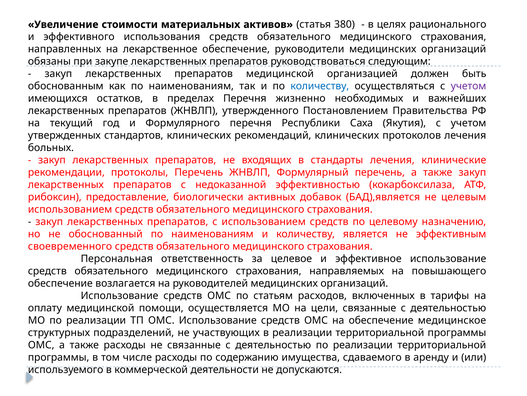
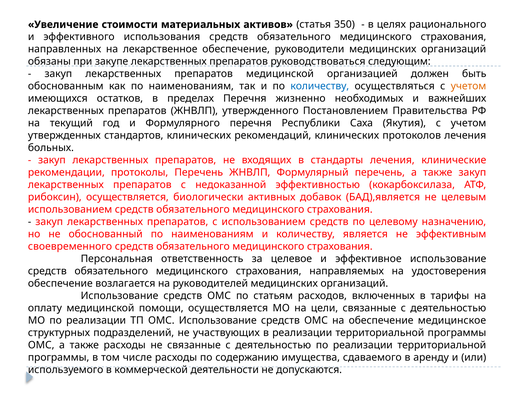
380: 380 -> 350
учетом at (468, 86) colour: purple -> orange
рибоксин предоставление: предоставление -> осуществляется
повышающего: повышающего -> удостоверения
